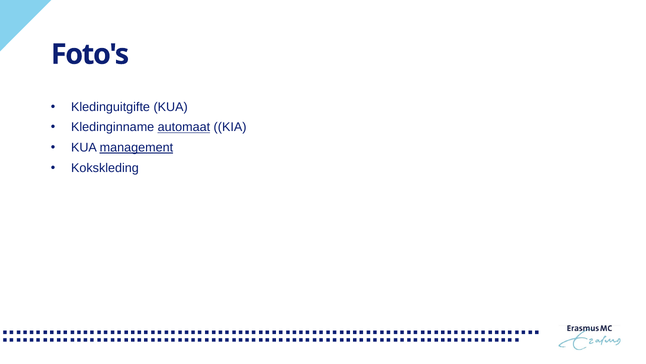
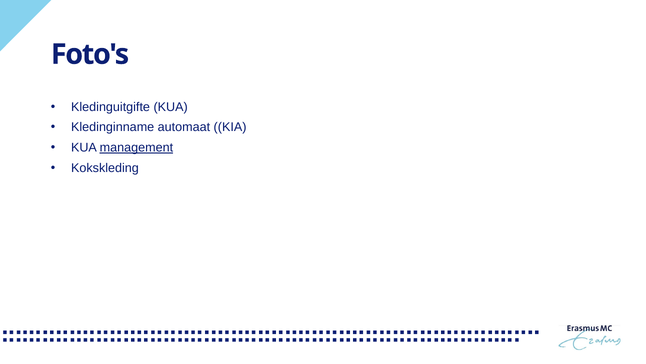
automaat underline: present -> none
